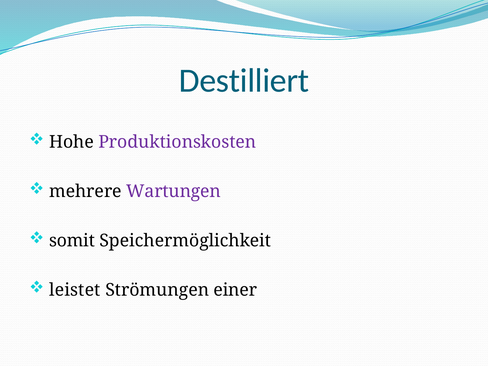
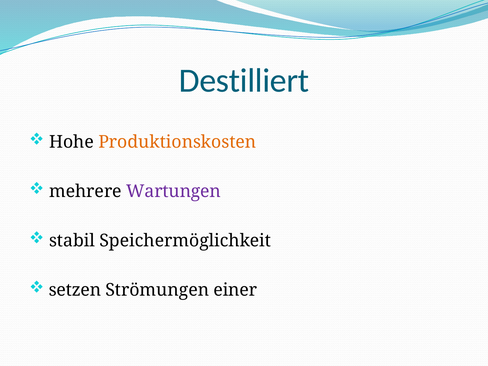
Produktionskosten colour: purple -> orange
somit: somit -> stabil
leistet: leistet -> setzen
